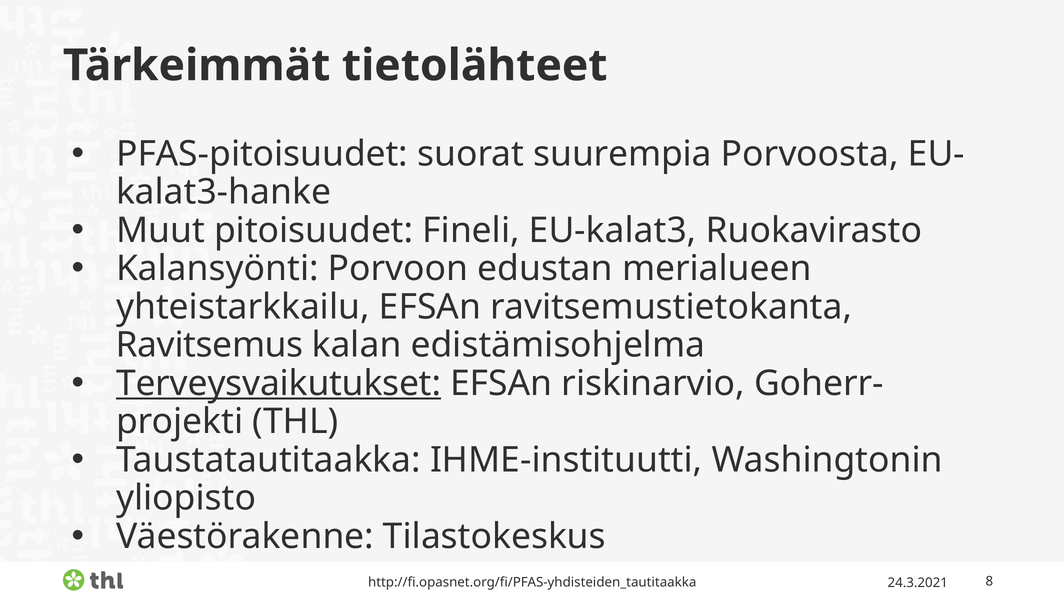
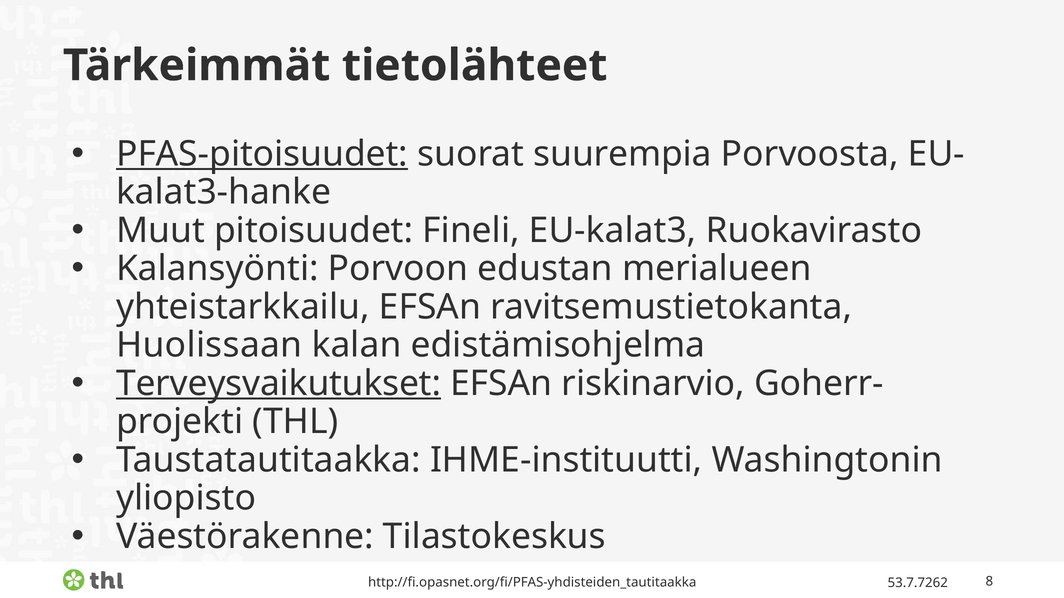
PFAS-pitoisuudet underline: none -> present
Ravitsemus: Ravitsemus -> Huolissaan
24.3.2021: 24.3.2021 -> 53.7.7262
